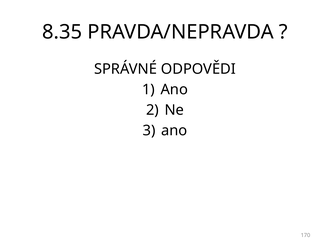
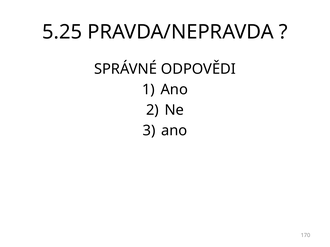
8.35: 8.35 -> 5.25
